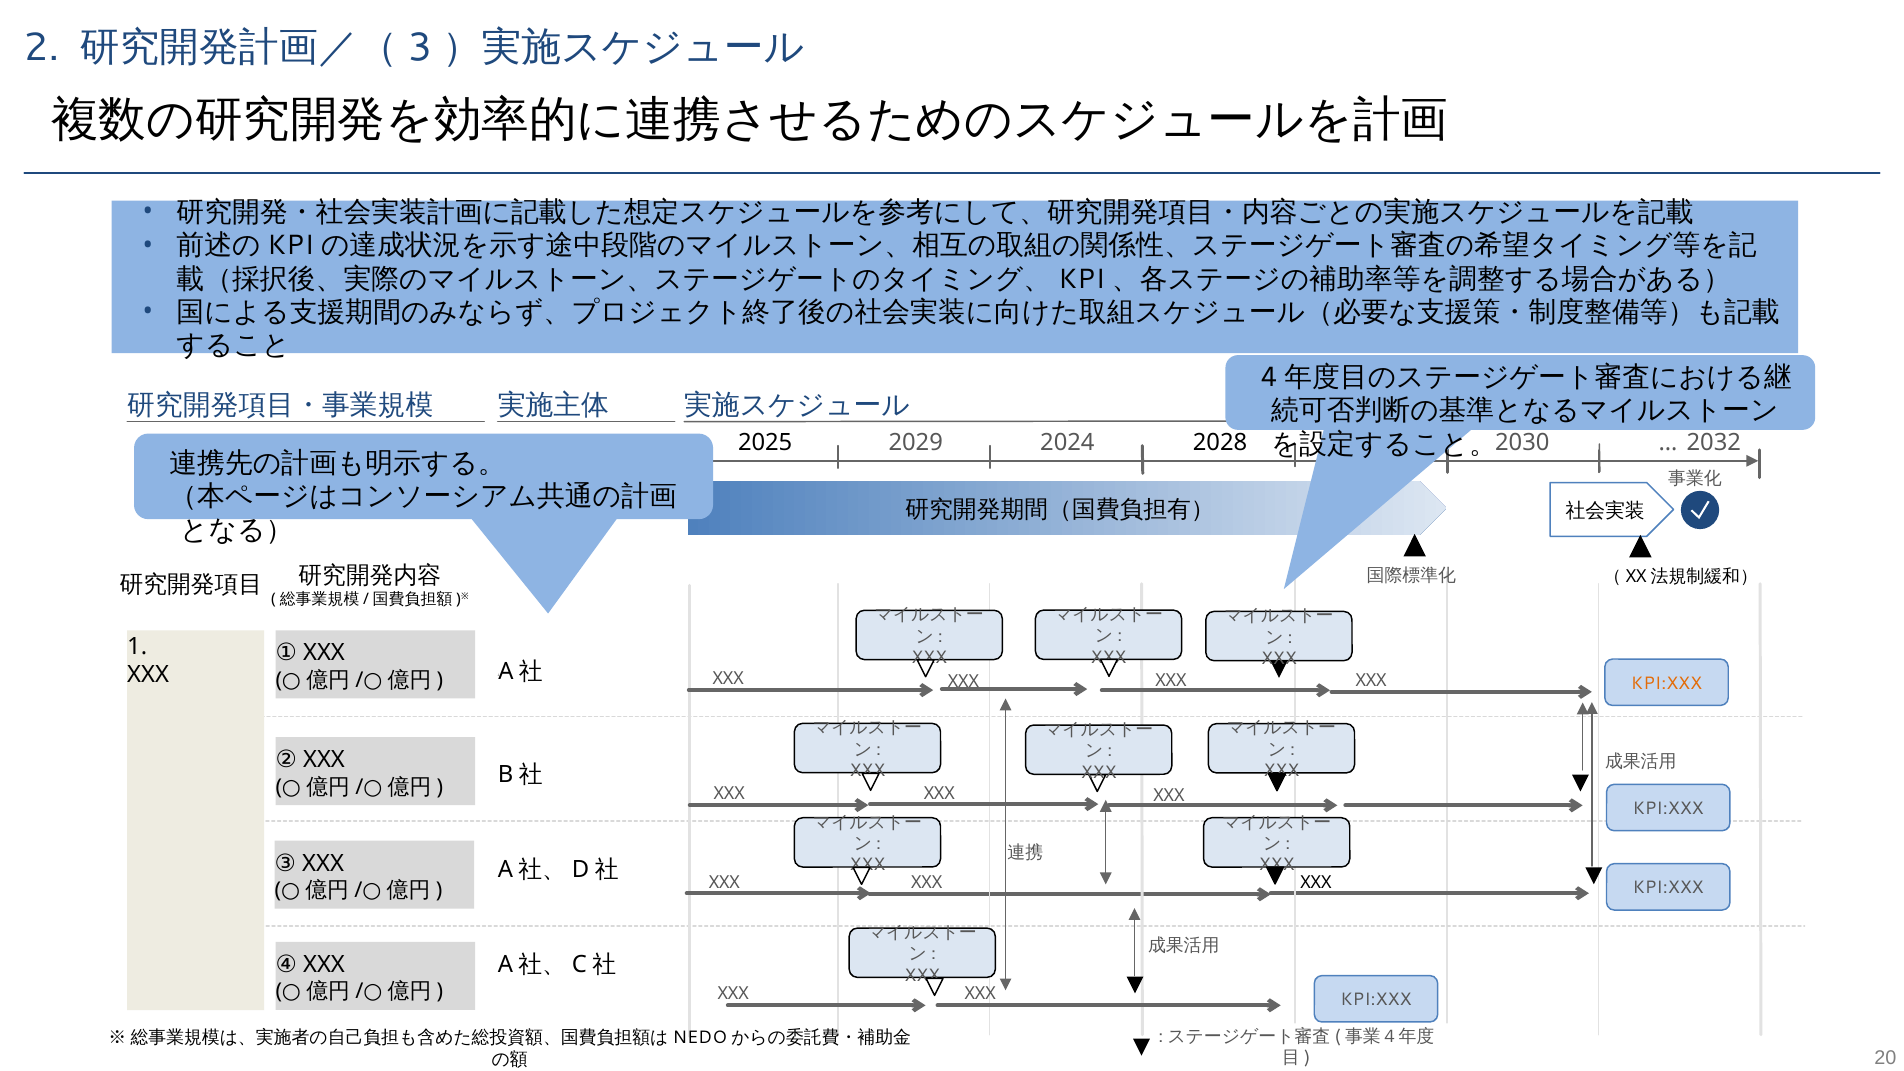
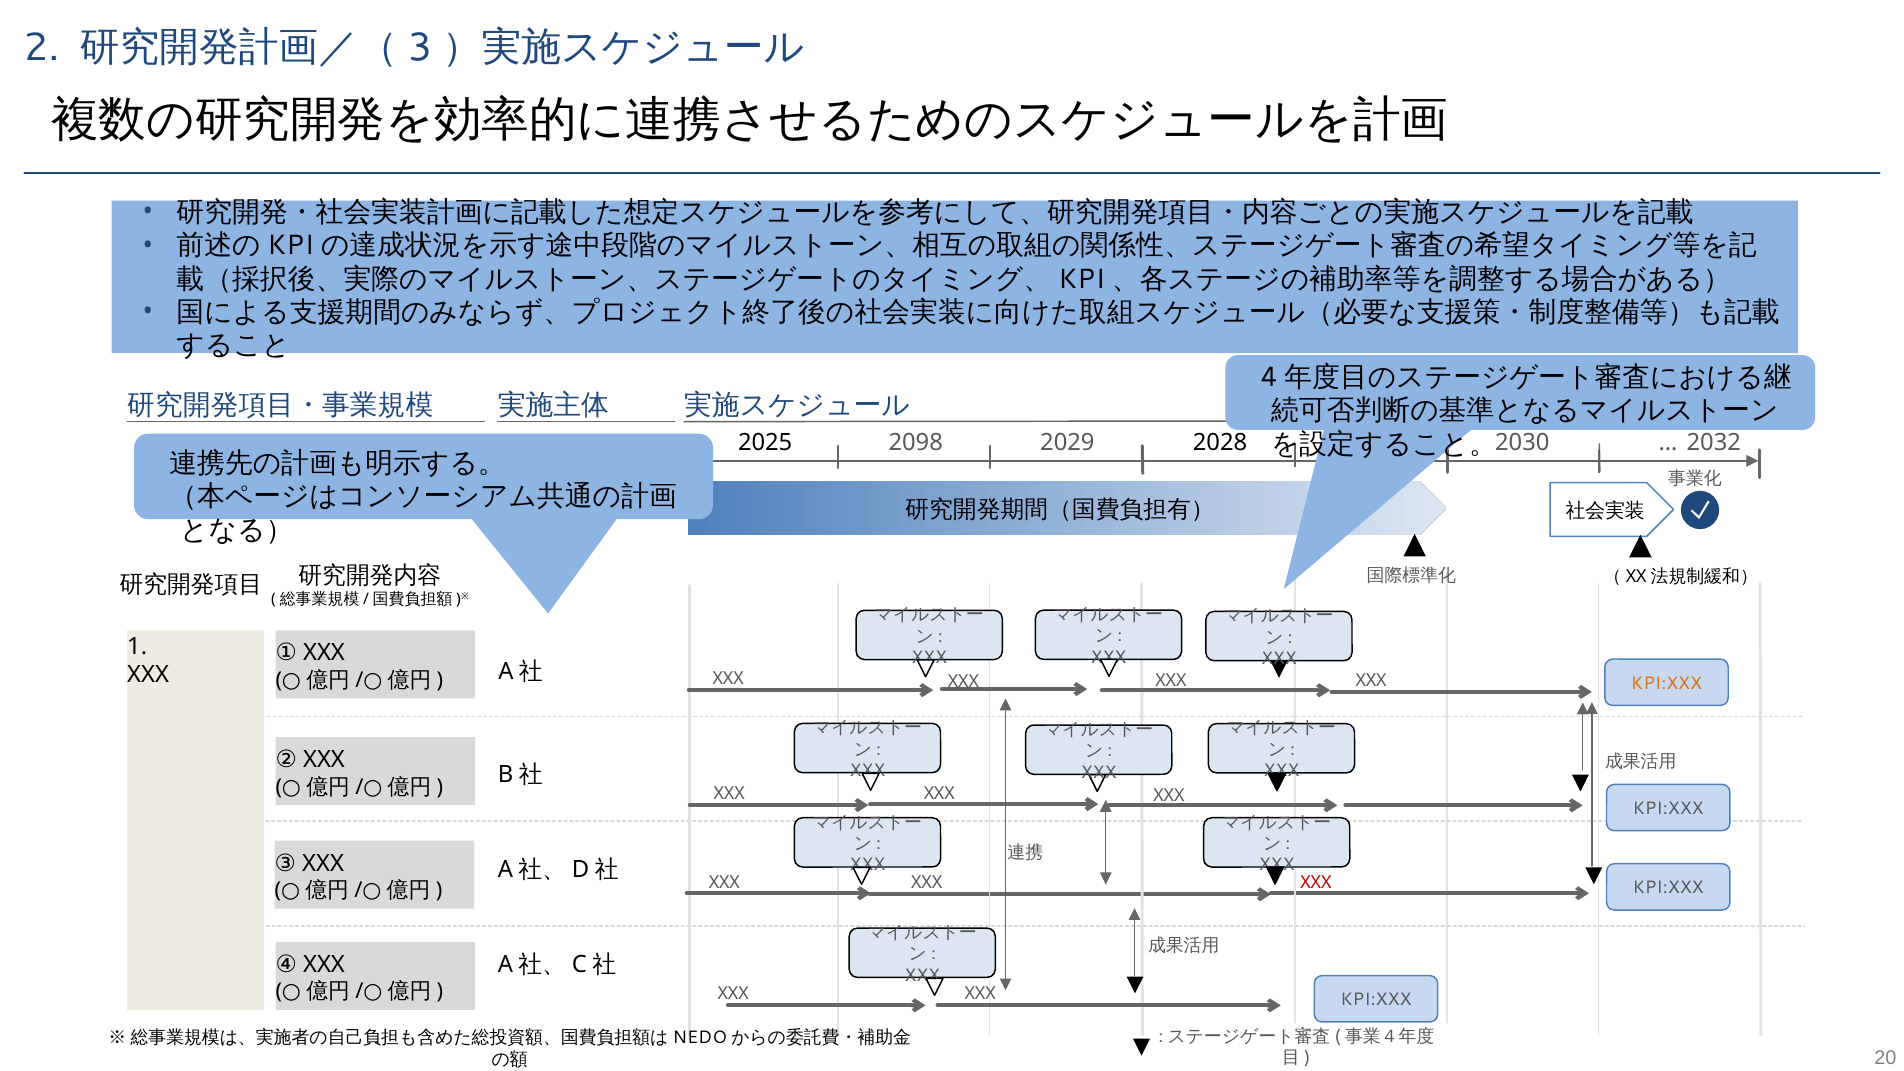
2029 at (916, 443): 2029 -> 2098
2024 at (1067, 443): 2024 -> 2029
XXX at (1316, 883) colour: black -> red
